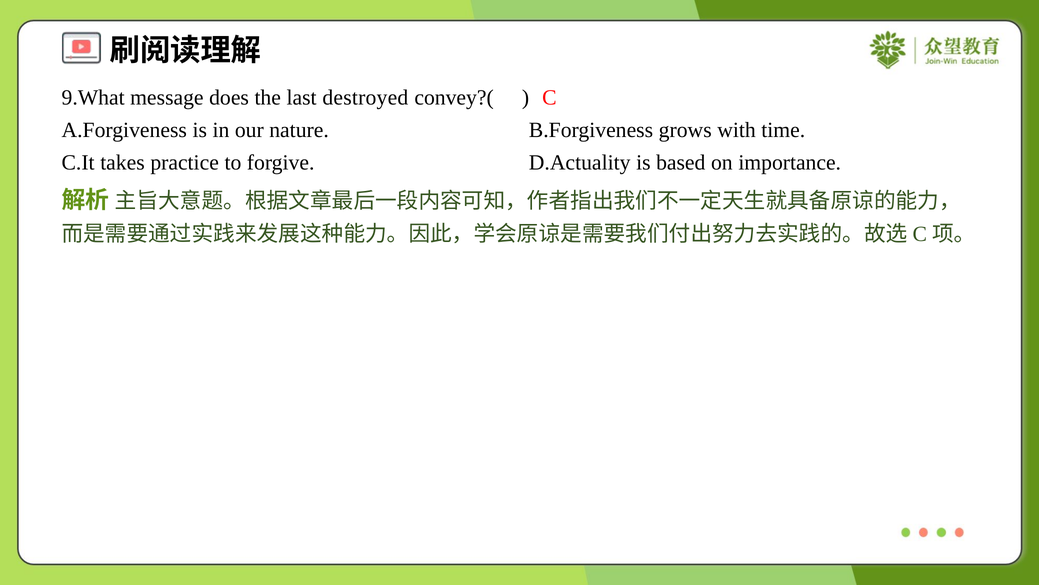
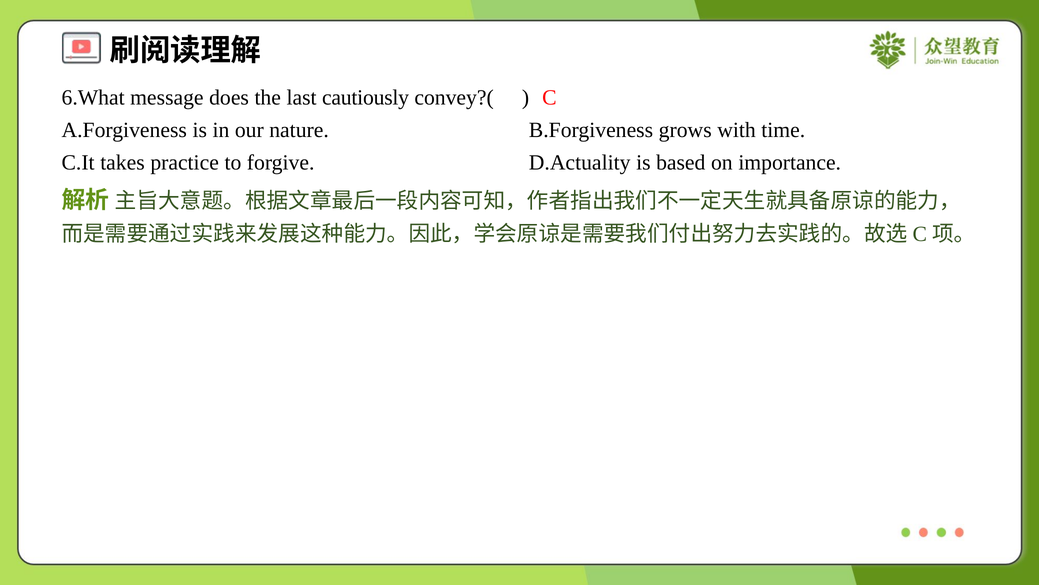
9.What: 9.What -> 6.What
destroyed: destroyed -> cautiously
